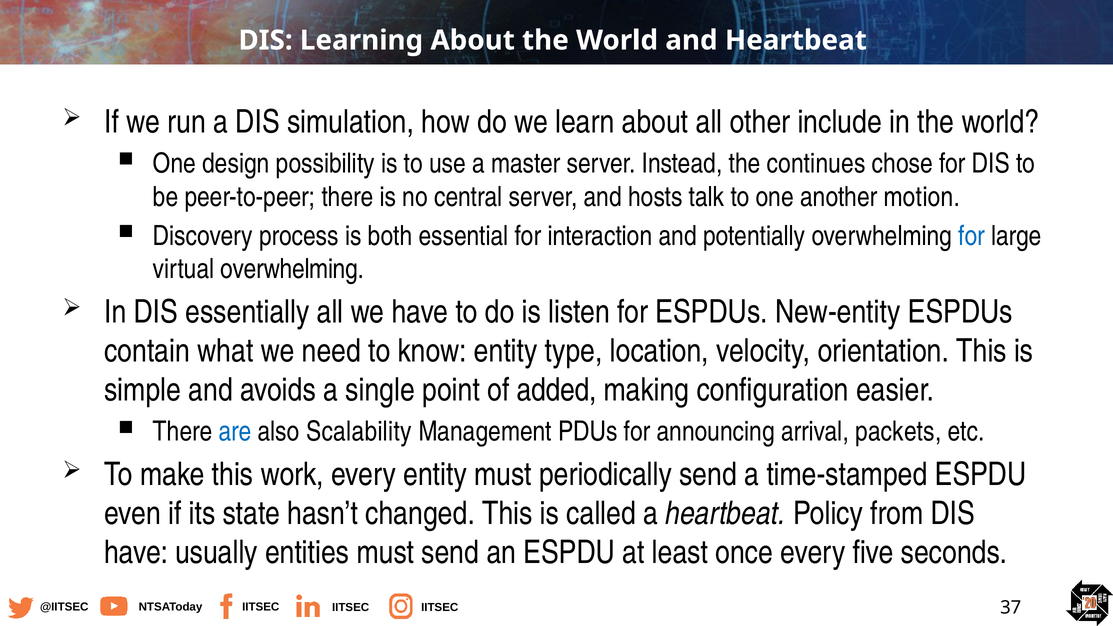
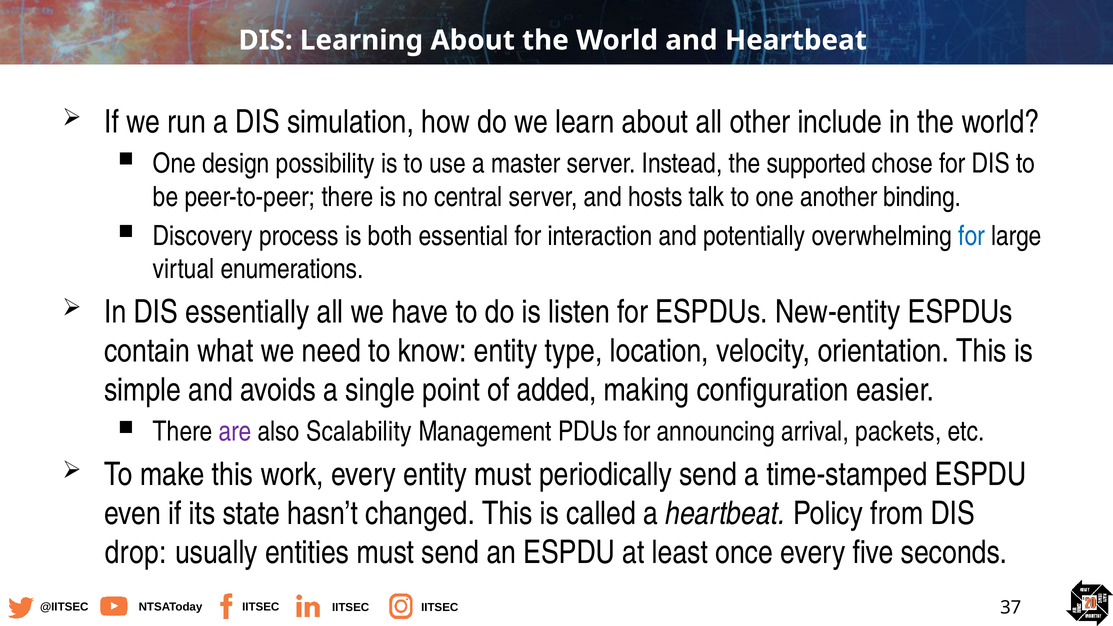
continues: continues -> supported
motion: motion -> binding
virtual overwhelming: overwhelming -> enumerations
are colour: blue -> purple
have at (136, 553): have -> drop
